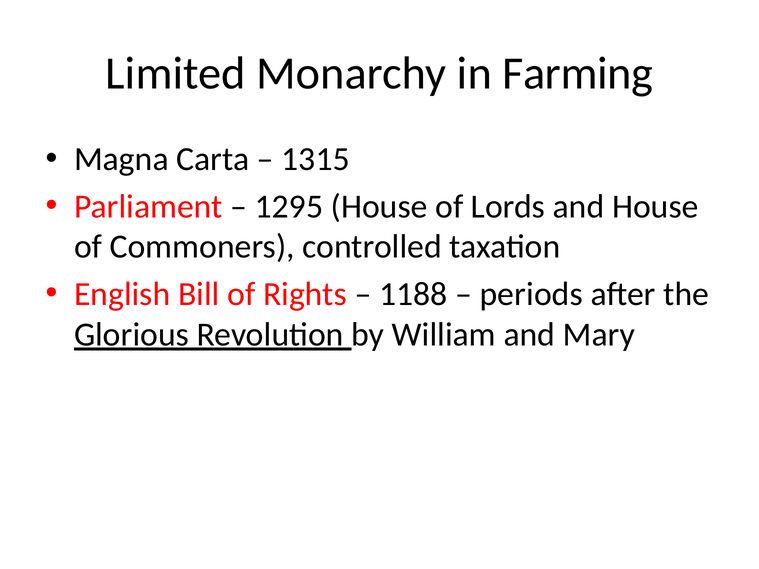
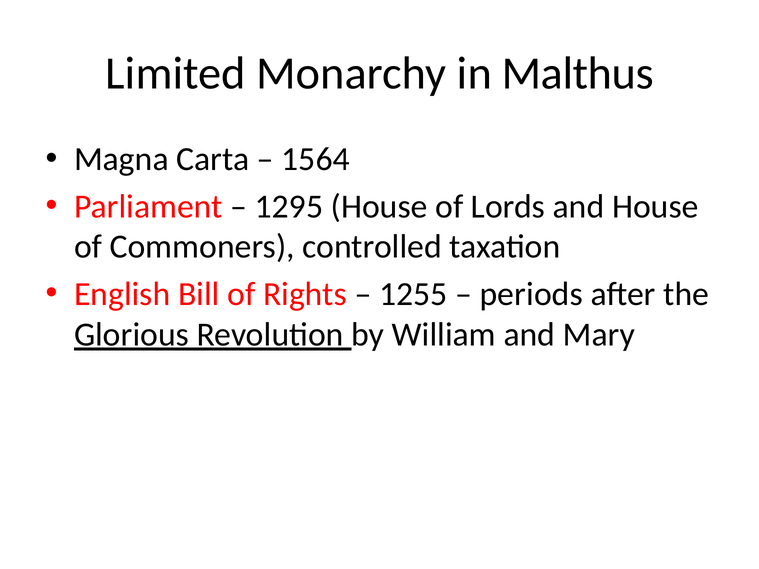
Farming: Farming -> Malthus
1315: 1315 -> 1564
1188: 1188 -> 1255
